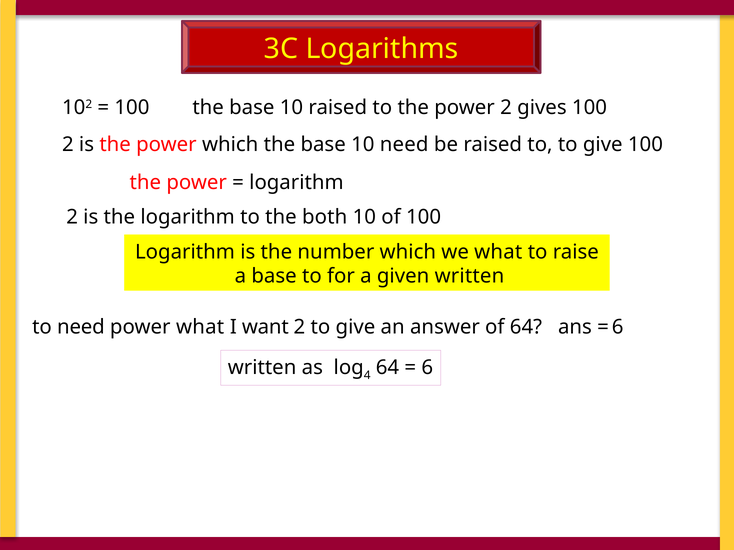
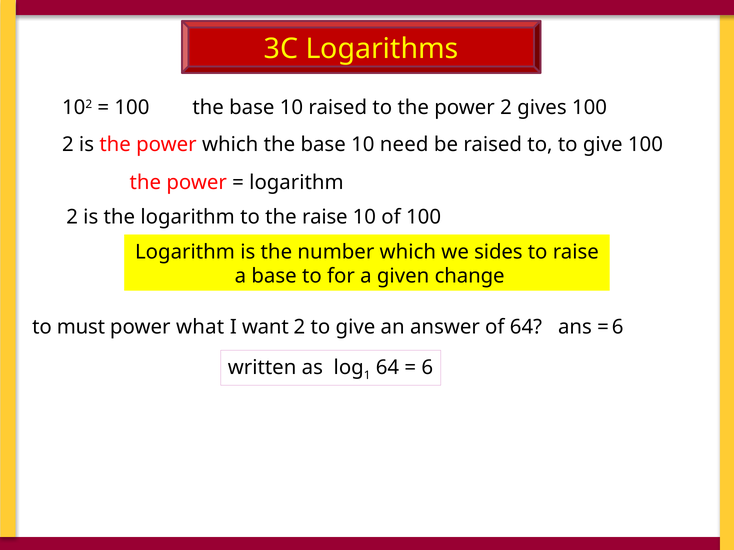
the both: both -> raise
we what: what -> sides
given written: written -> change
to need: need -> must
4: 4 -> 1
